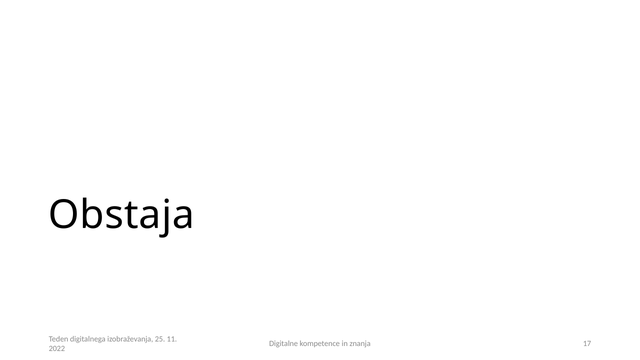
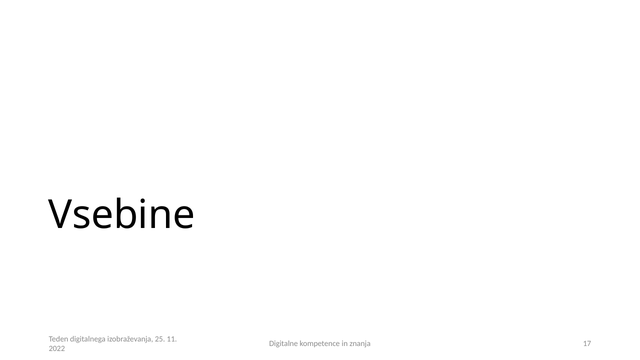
Obstaja: Obstaja -> Vsebine
